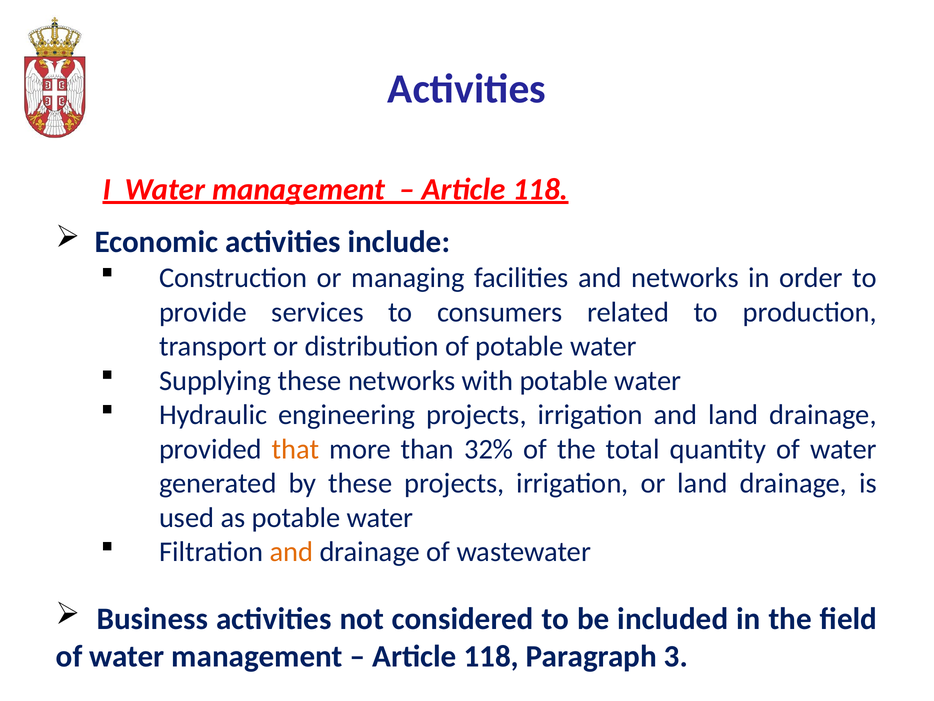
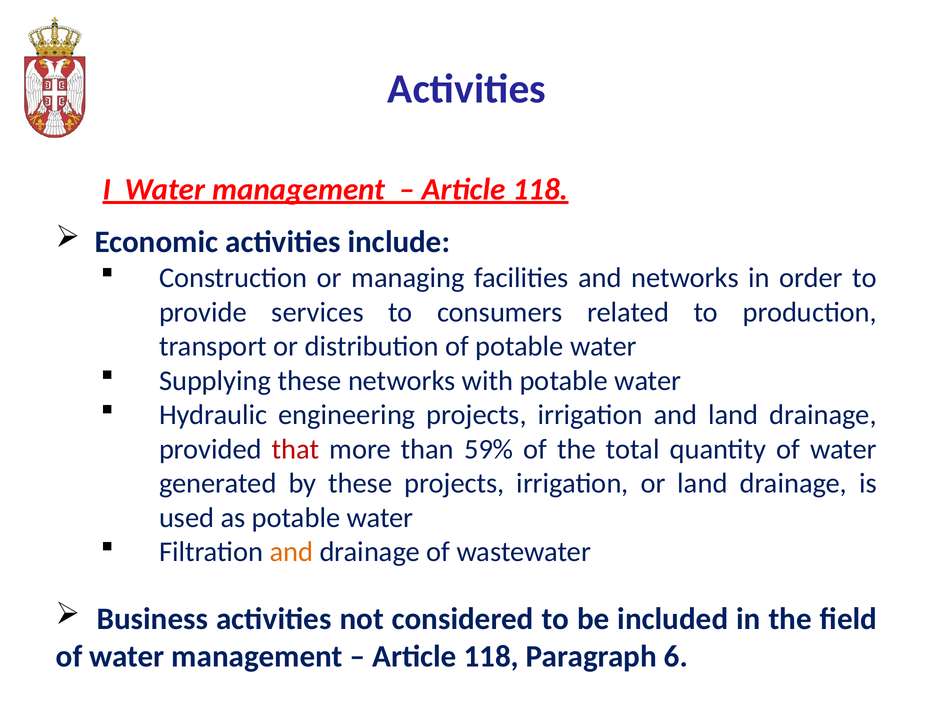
that colour: orange -> red
32%: 32% -> 59%
3: 3 -> 6
